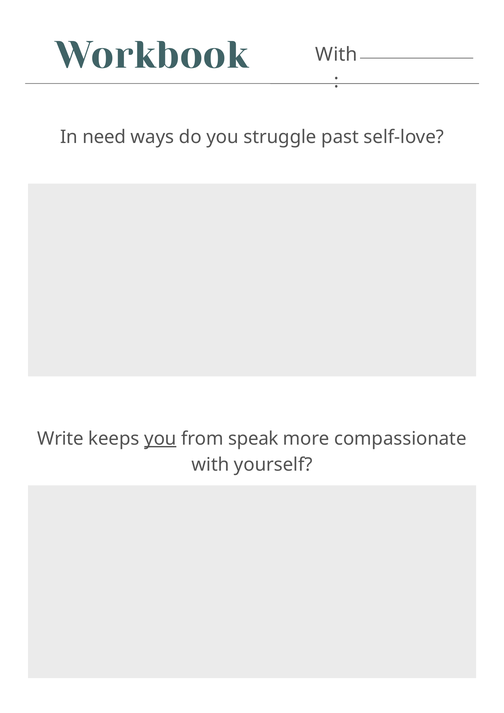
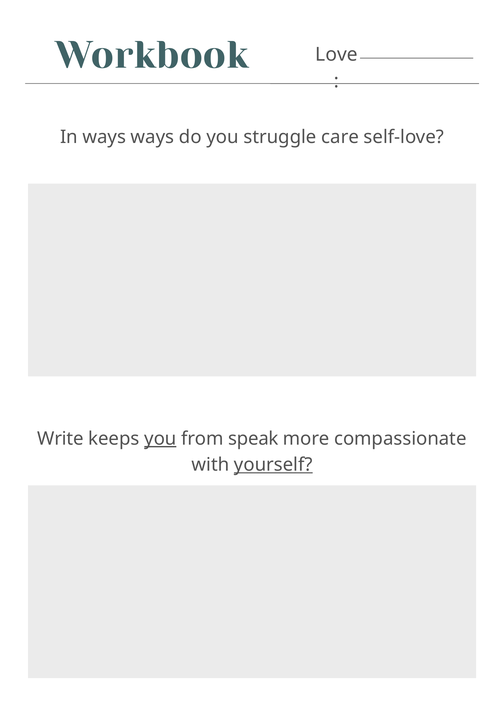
With at (336, 54): With -> Love
In need: need -> ways
past: past -> care
yourself underline: none -> present
